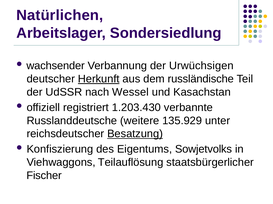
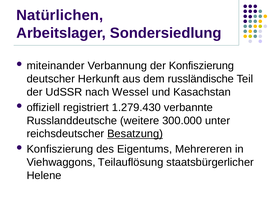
wachsender: wachsender -> miteinander
der Urwüchsigen: Urwüchsigen -> Konfiszierung
Herkunft underline: present -> none
1.203.430: 1.203.430 -> 1.279.430
135.929: 135.929 -> 300.000
Sowjetvolks: Sowjetvolks -> Mehrereren
Fischer: Fischer -> Helene
